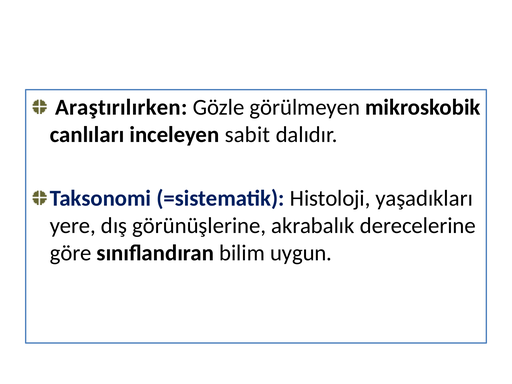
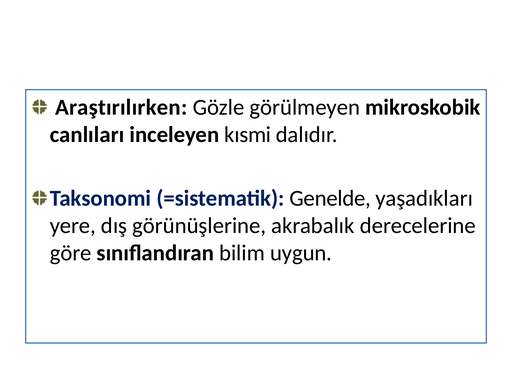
sabit: sabit -> kısmi
Histoloji: Histoloji -> Genelde
